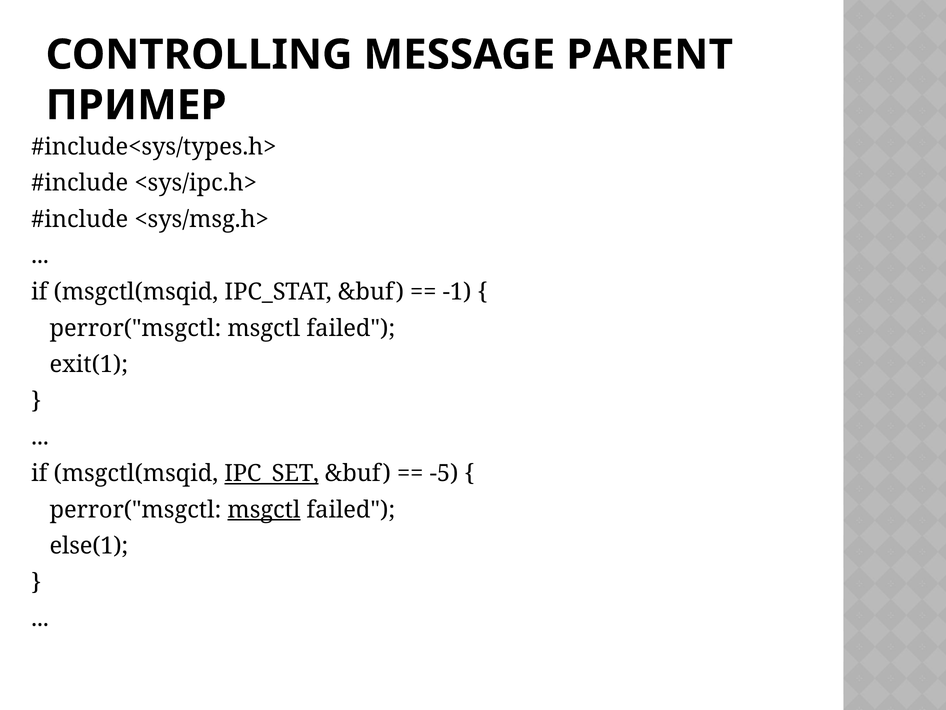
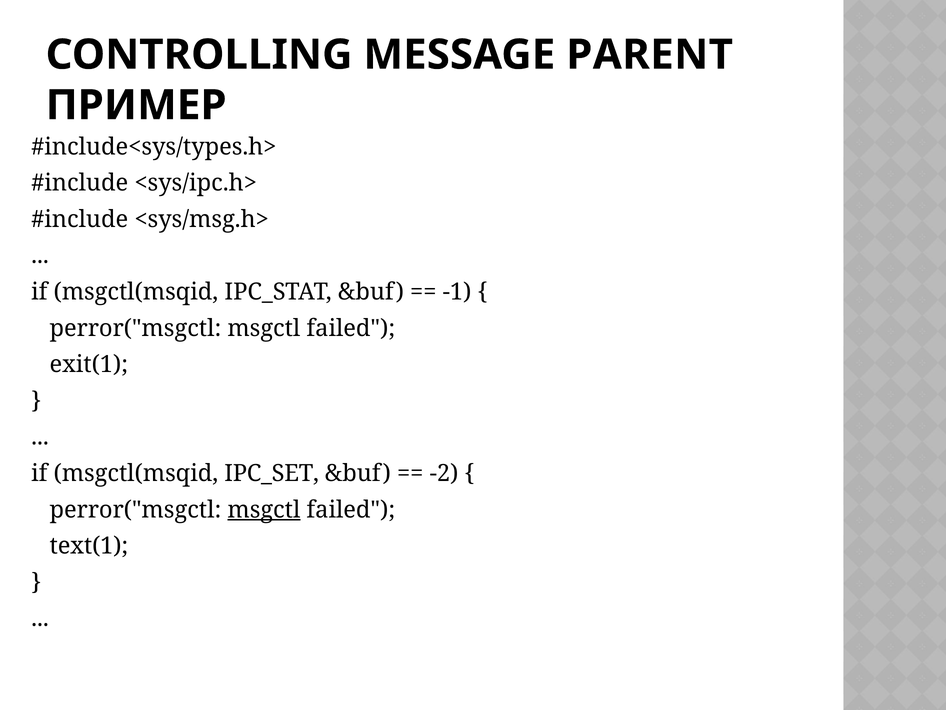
IPC_SET underline: present -> none
-5: -5 -> -2
else(1: else(1 -> text(1
